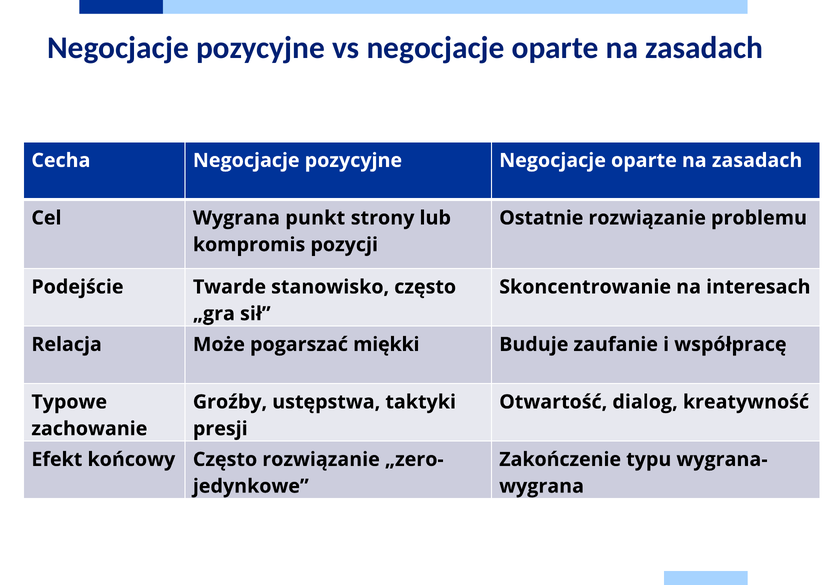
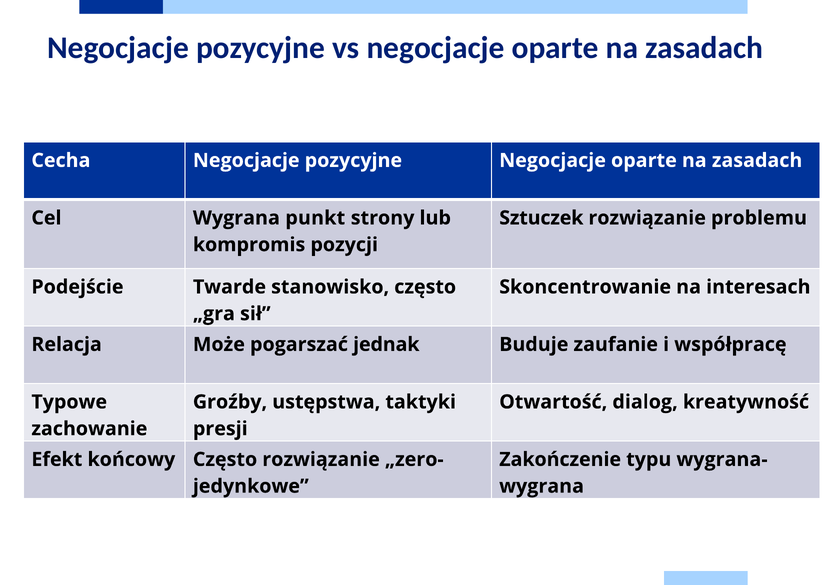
Ostatnie: Ostatnie -> Sztuczek
miękki: miękki -> jednak
